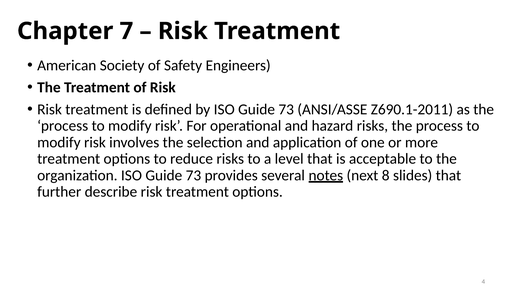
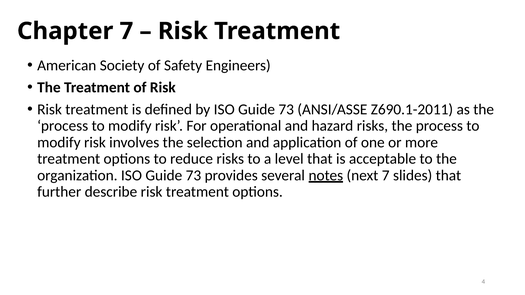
next 8: 8 -> 7
